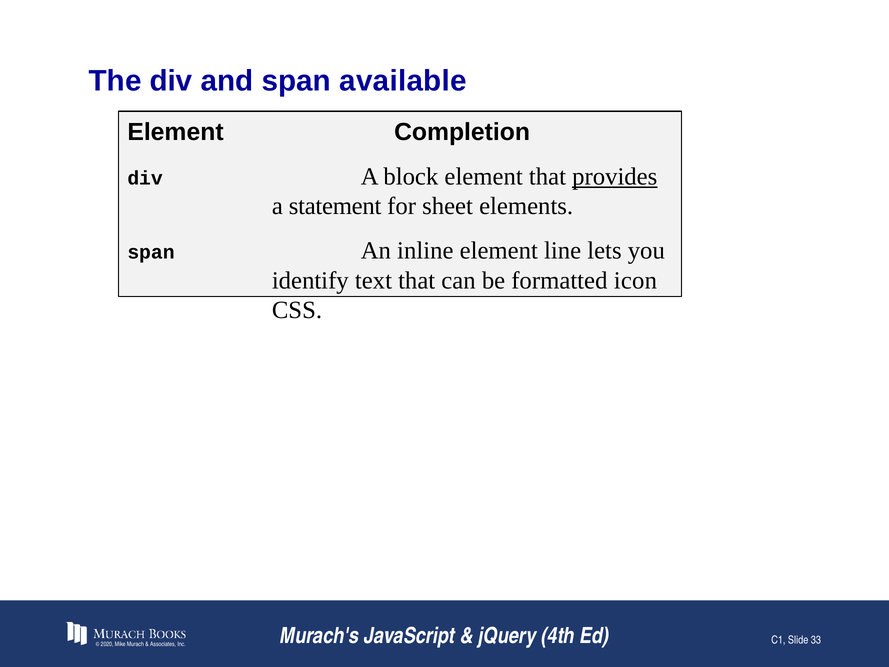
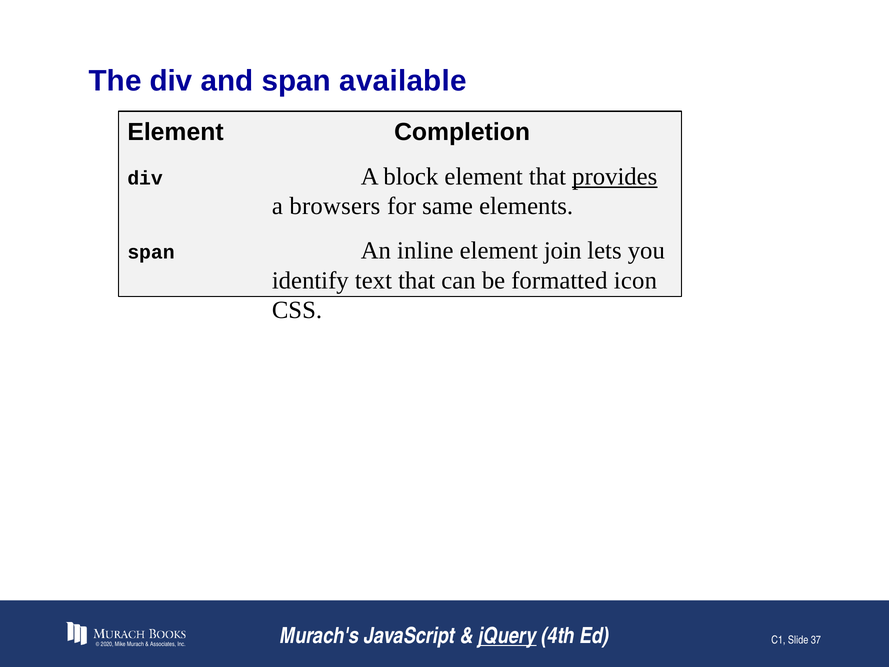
statement: statement -> browsers
sheet: sheet -> same
line: line -> join
jQuery underline: none -> present
33: 33 -> 37
